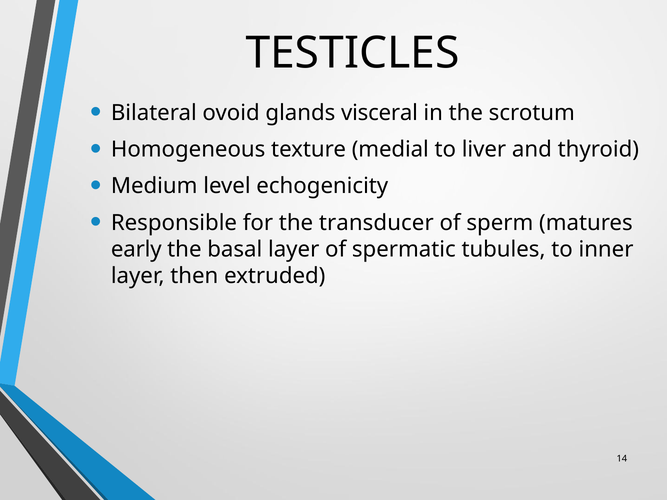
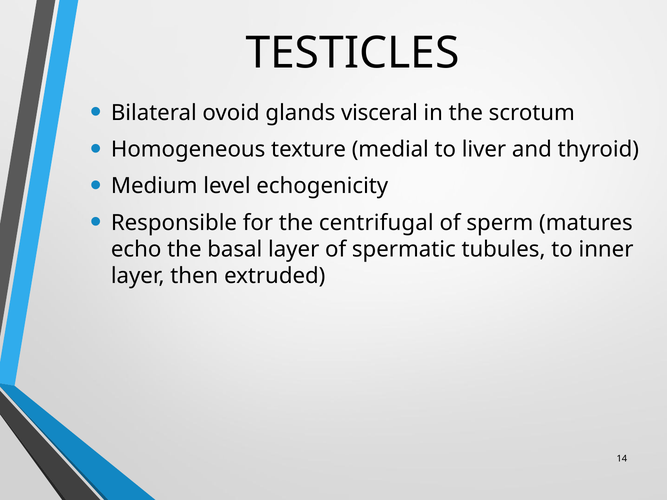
transducer: transducer -> centrifugal
early: early -> echo
